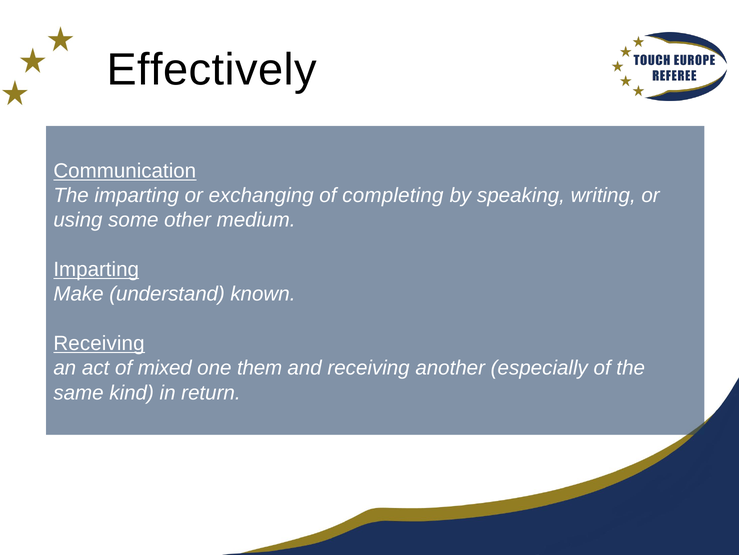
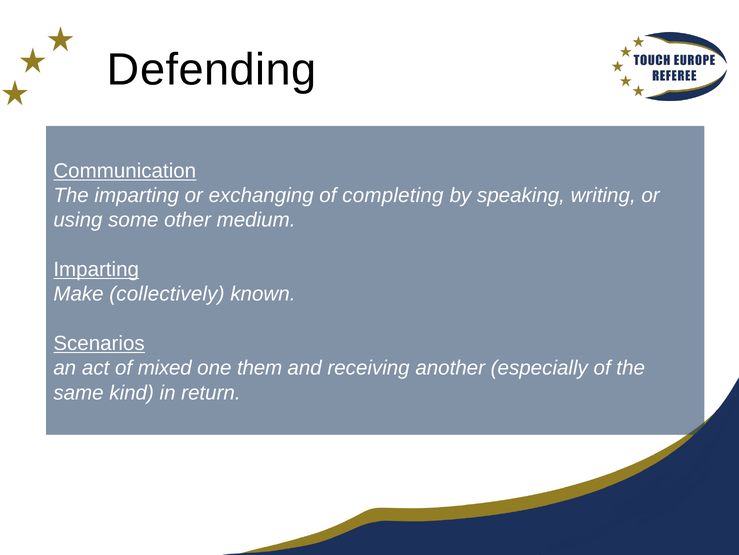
Effectively: Effectively -> Defending
understand: understand -> collectively
Receiving at (99, 343): Receiving -> Scenarios
